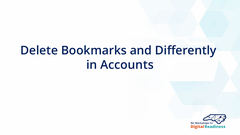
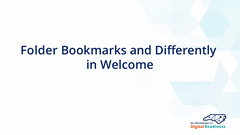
Delete: Delete -> Folder
Accounts: Accounts -> Welcome
